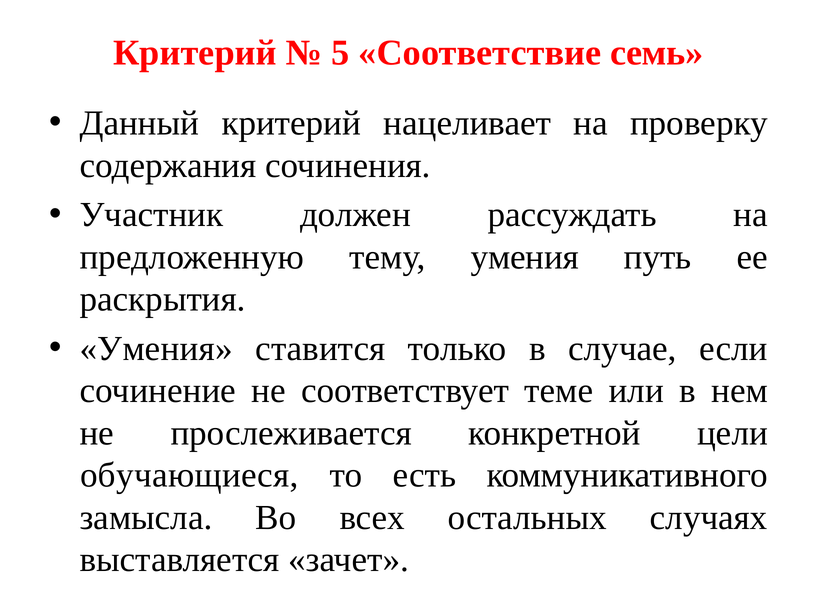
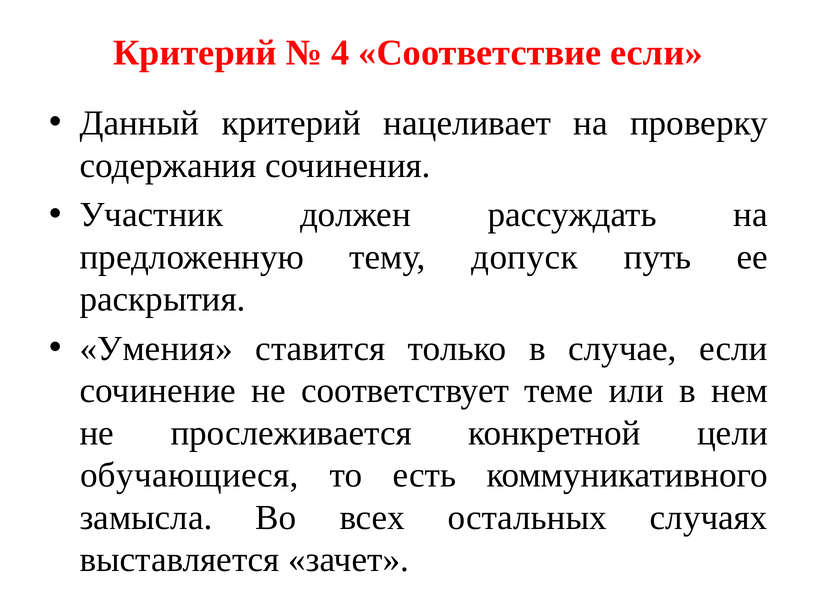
5: 5 -> 4
Соответствие семь: семь -> если
тему умения: умения -> допуск
